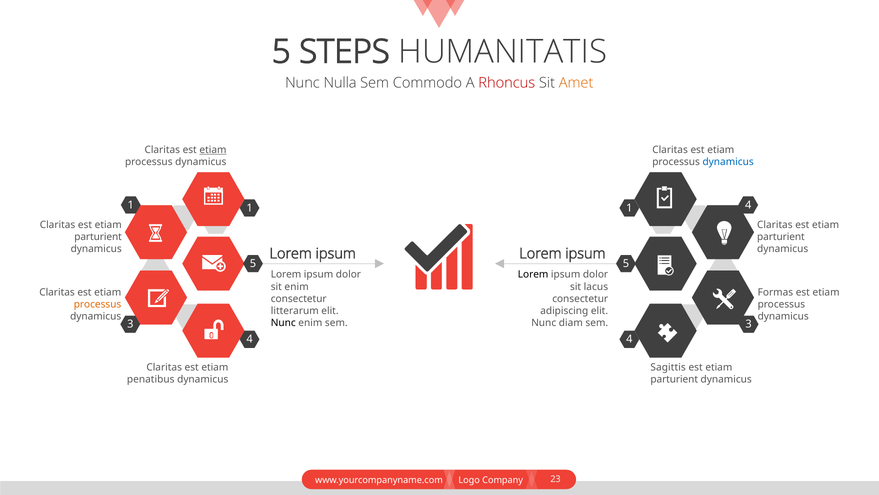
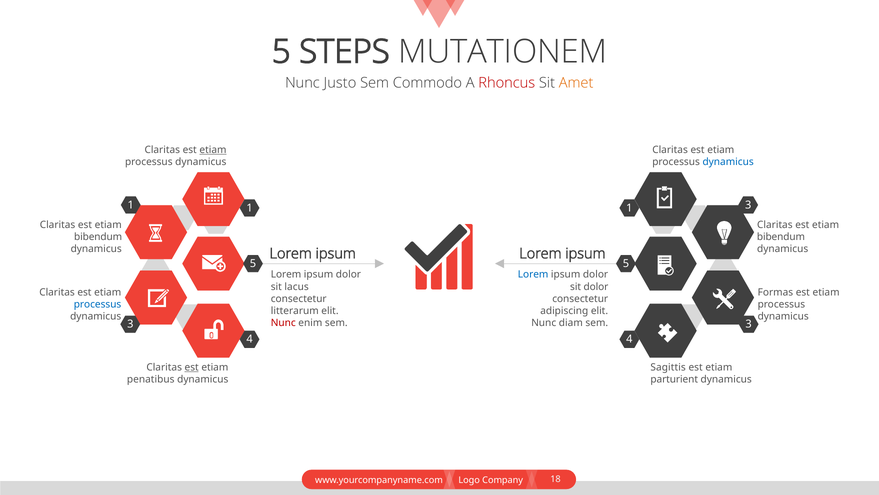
HUMANITATIS: HUMANITATIS -> MUTATIONEM
Nulla: Nulla -> Justo
4 at (748, 205): 4 -> 3
parturient at (98, 237): parturient -> bibendum
parturient at (781, 237): parturient -> bibendum
Lorem at (533, 274) colour: black -> blue
sit enim: enim -> lacus
sit lacus: lacus -> dolor
processus at (98, 304) colour: orange -> blue
Nunc at (283, 323) colour: black -> red
est at (192, 367) underline: none -> present
23: 23 -> 18
